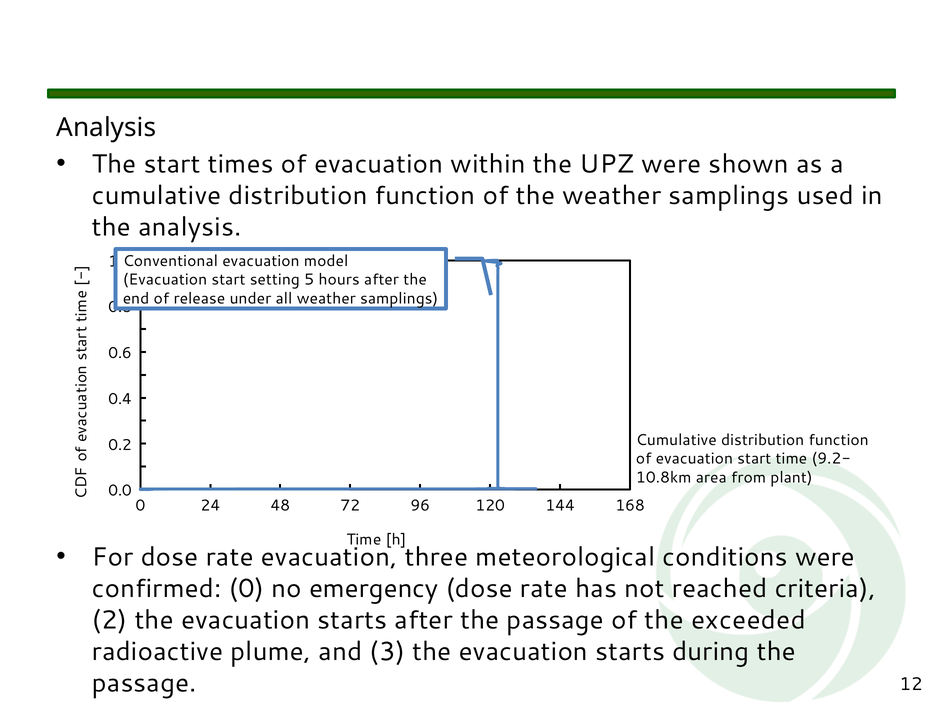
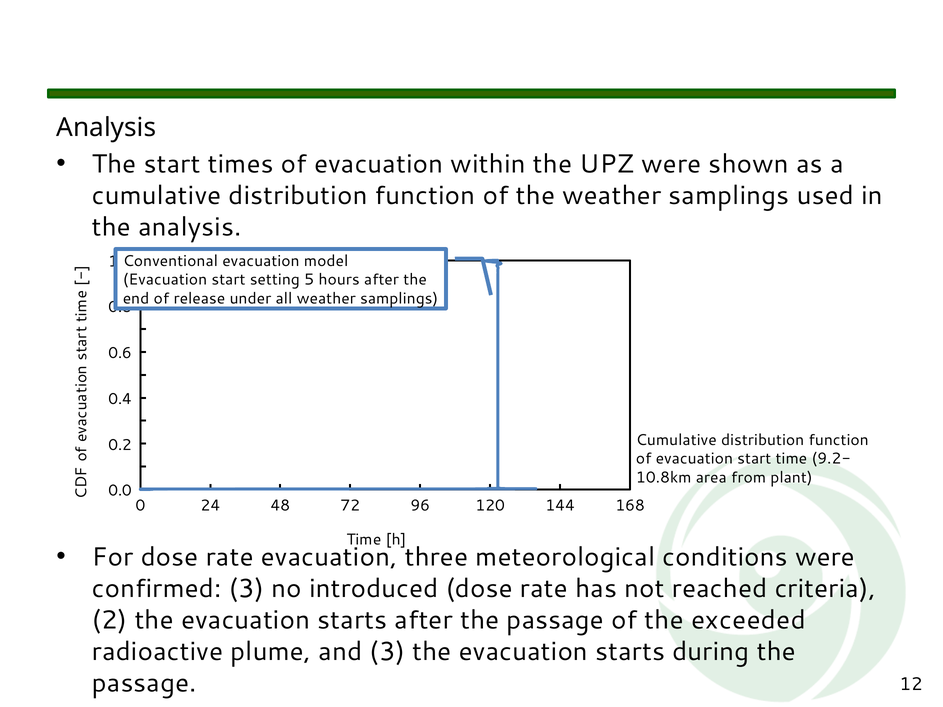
confirmed 0: 0 -> 3
emergency: emergency -> introduced
